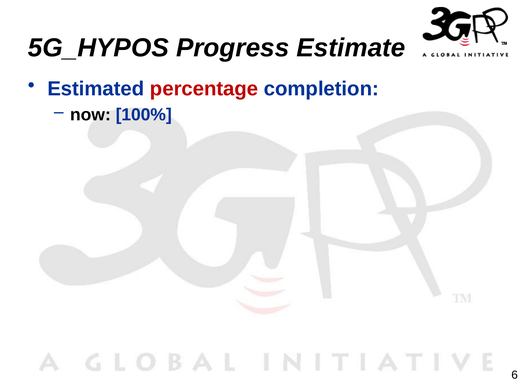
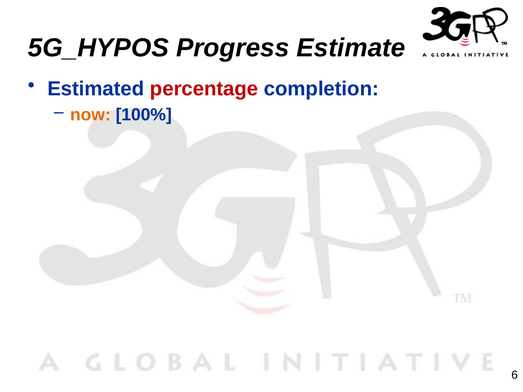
now colour: black -> orange
